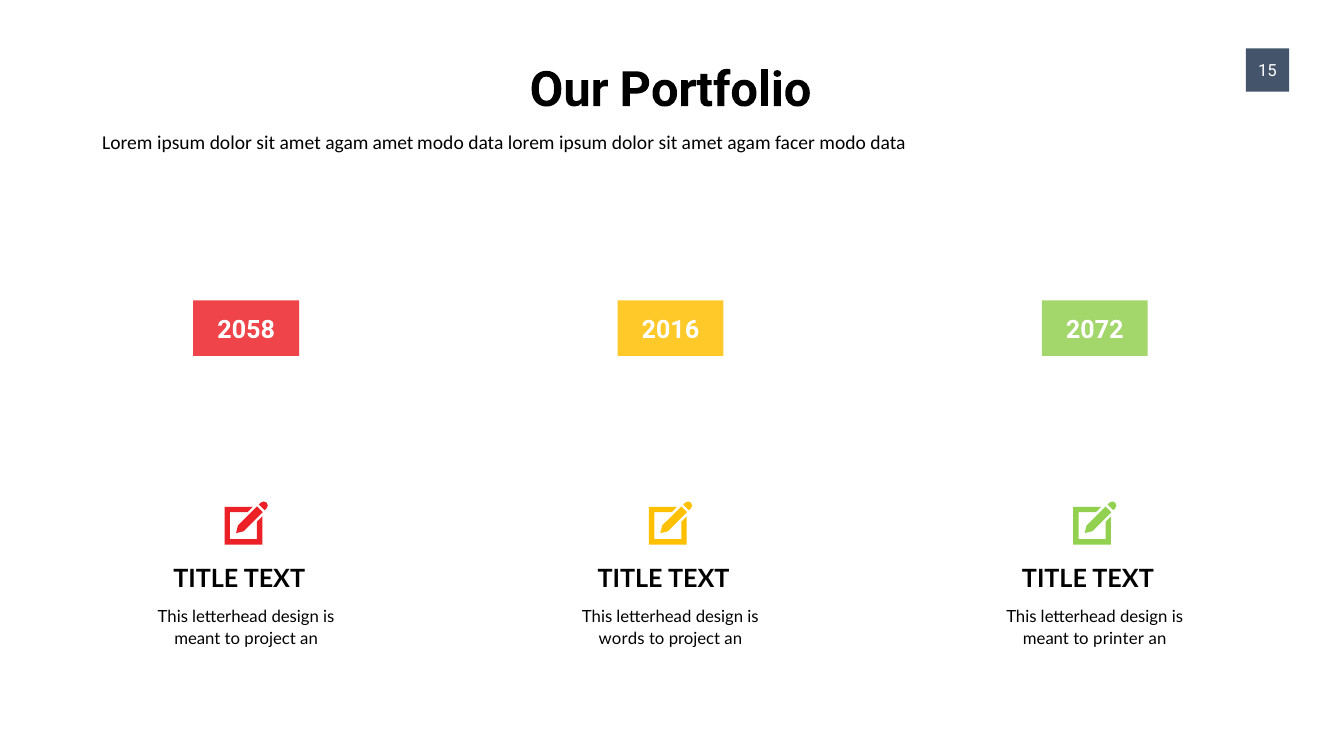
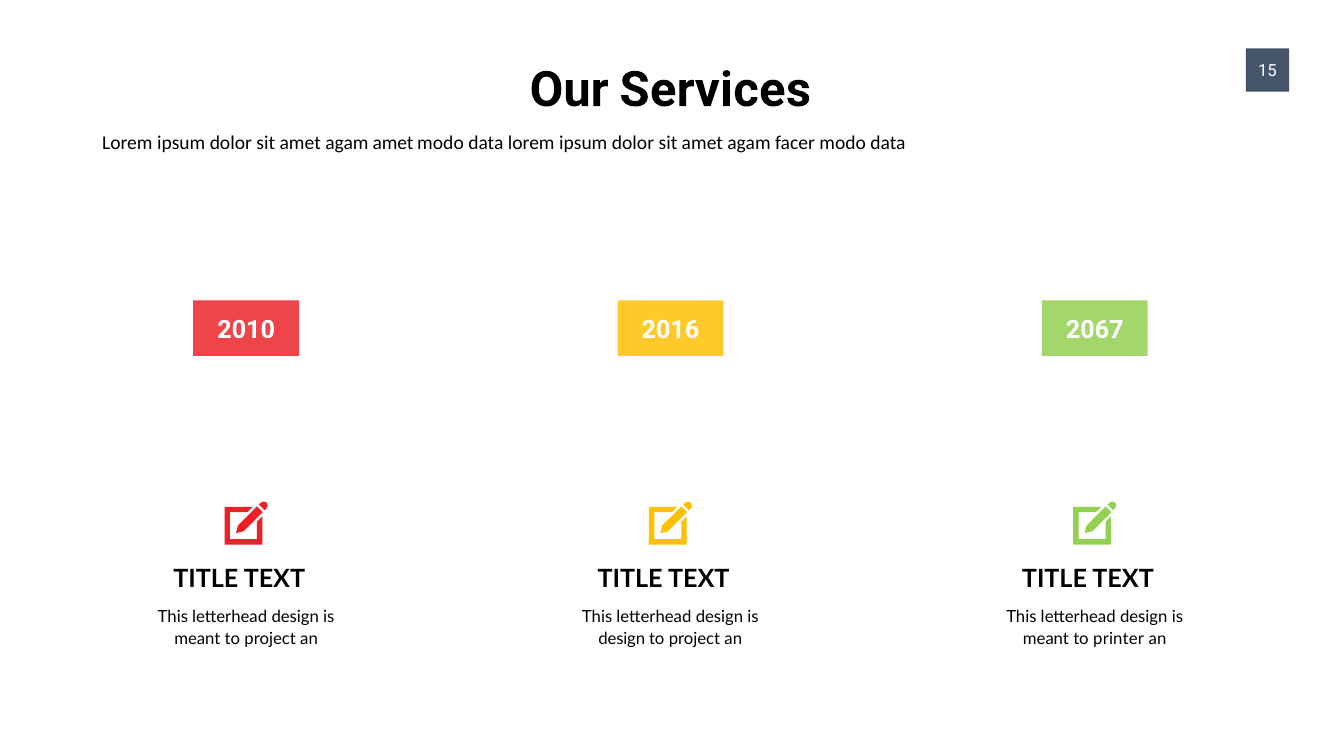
Portfolio: Portfolio -> Services
2058: 2058 -> 2010
2072: 2072 -> 2067
words at (622, 639): words -> design
